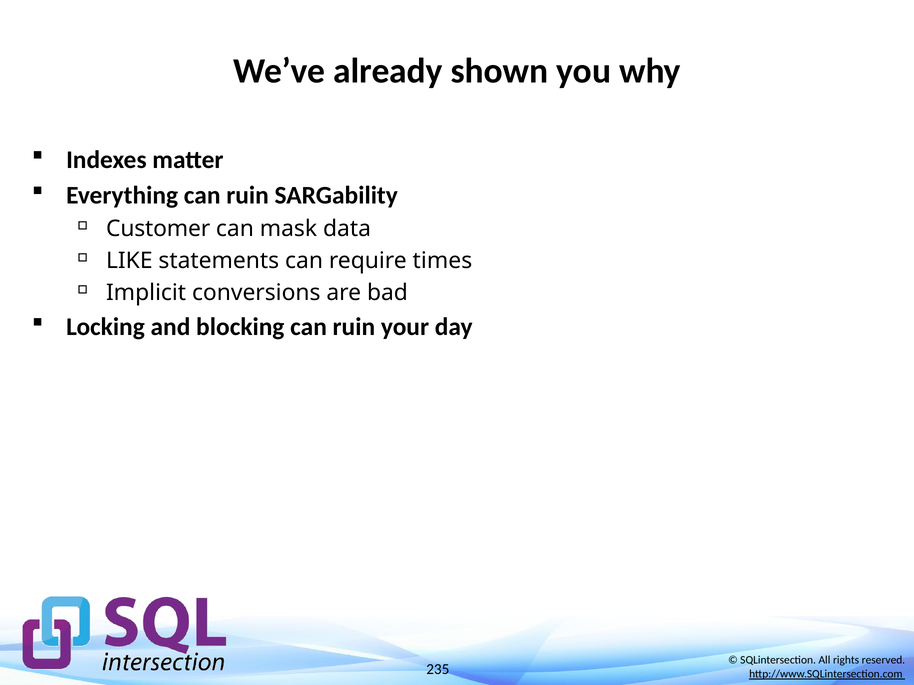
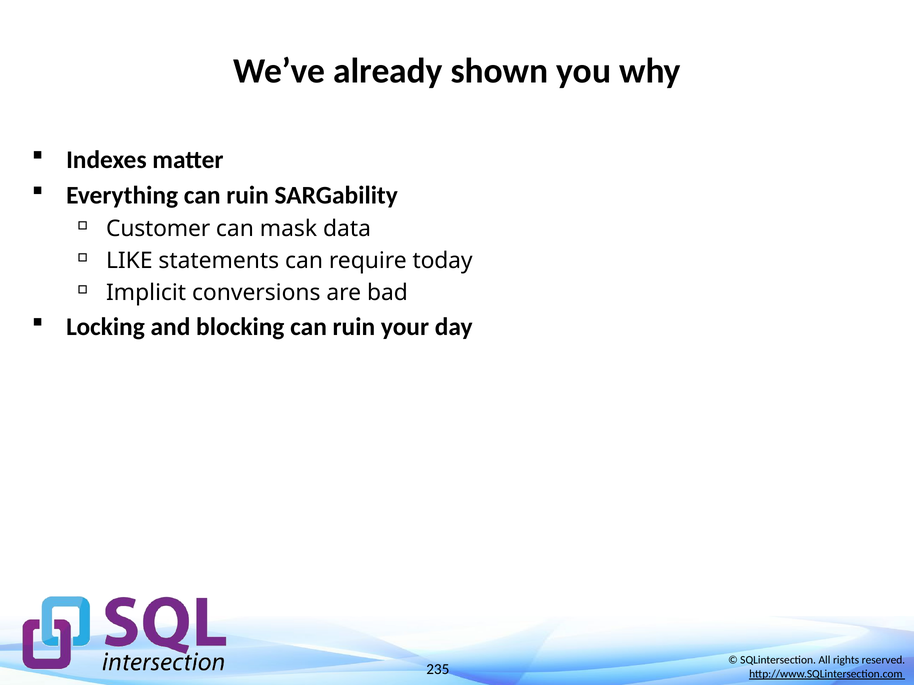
times: times -> today
